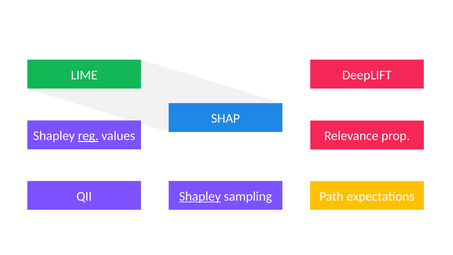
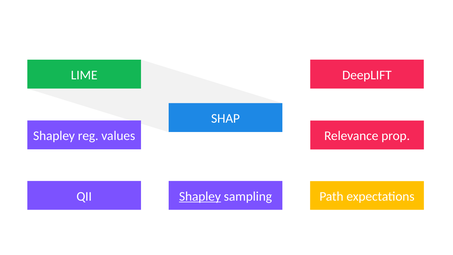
reg underline: present -> none
